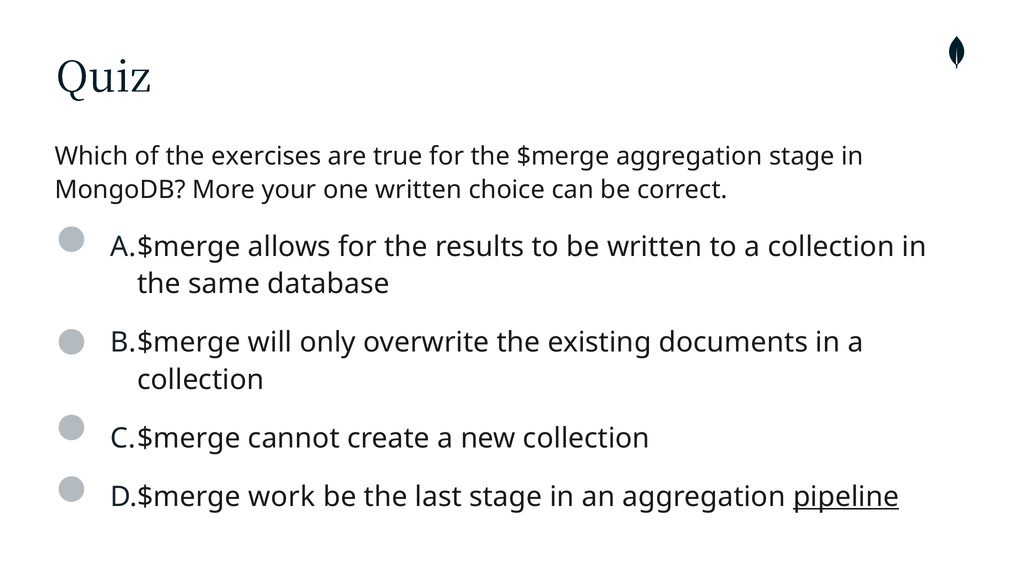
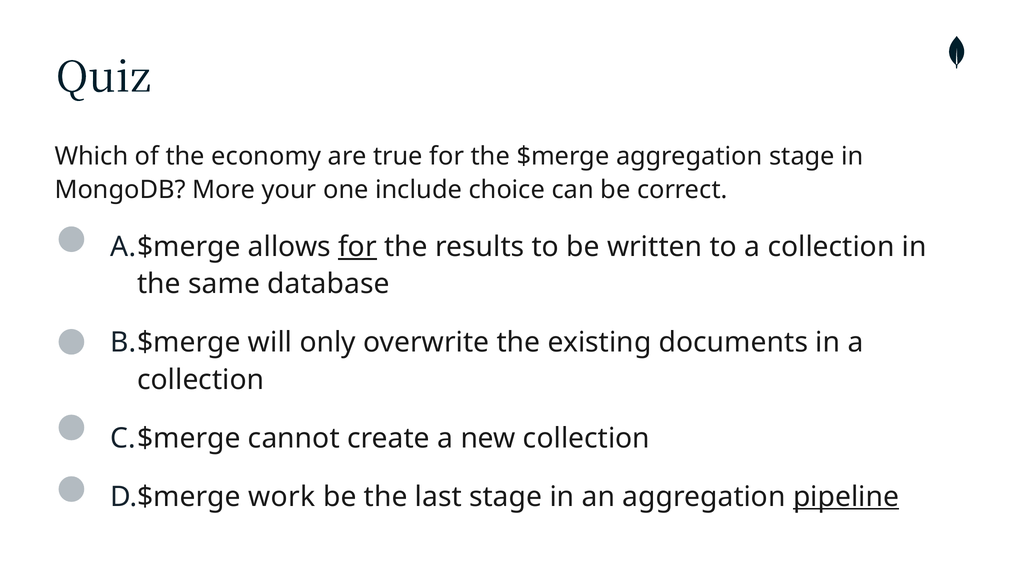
exercises: exercises -> economy
one written: written -> include
for at (357, 247) underline: none -> present
